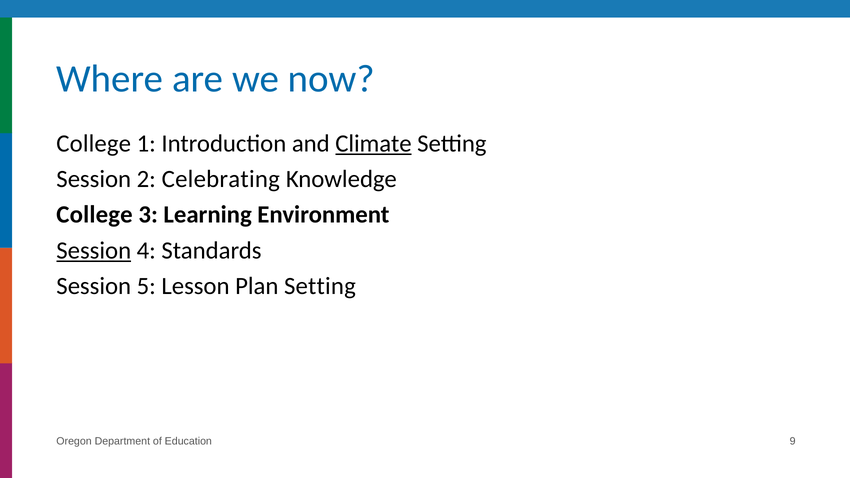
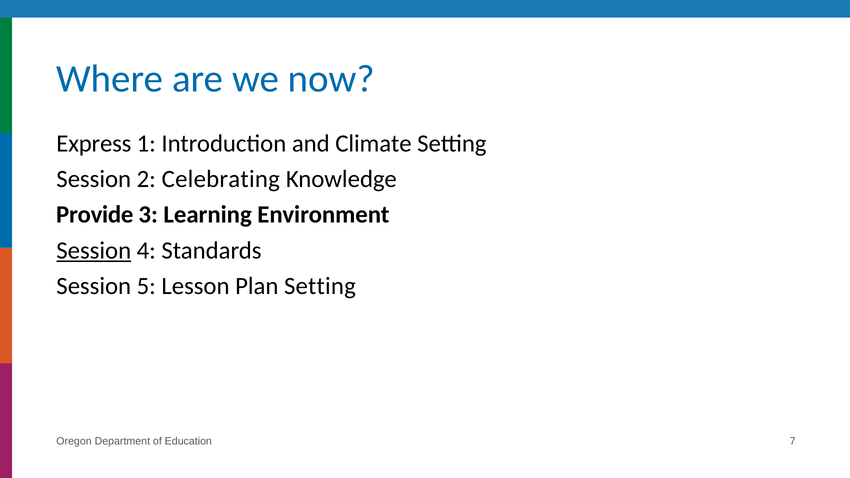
College at (94, 144): College -> Express
Climate underline: present -> none
College at (95, 215): College -> Provide
9: 9 -> 7
